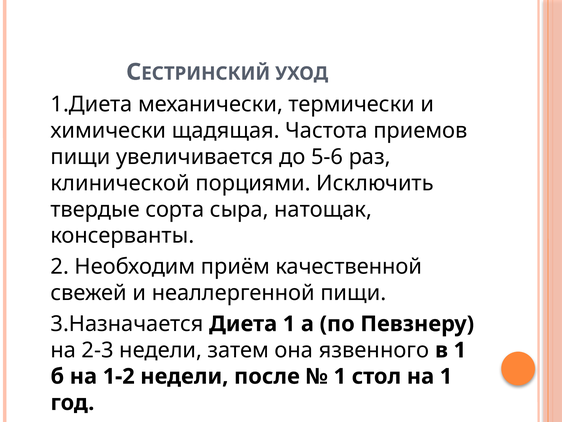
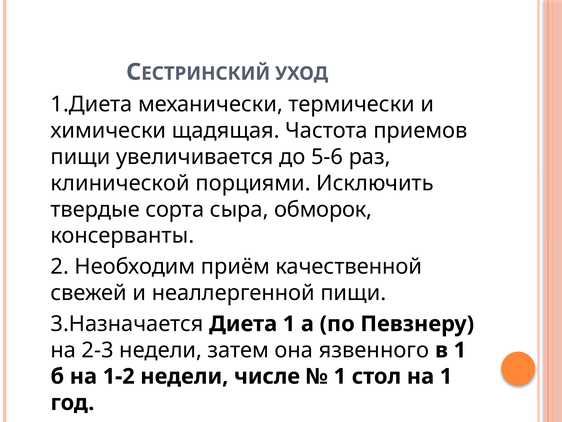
натощак: натощак -> обморок
после: после -> числе
